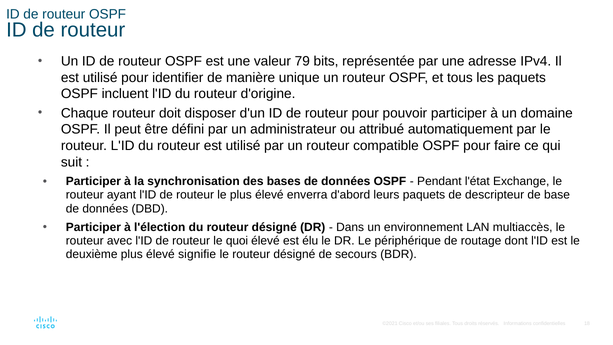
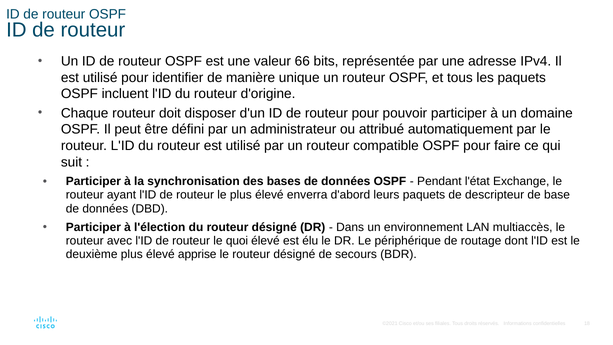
79: 79 -> 66
signifie: signifie -> apprise
